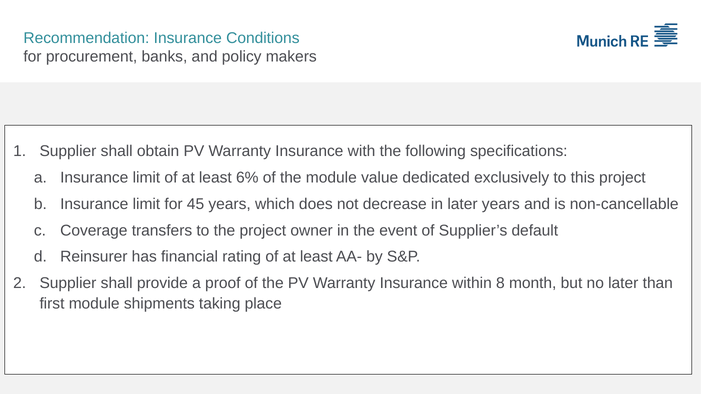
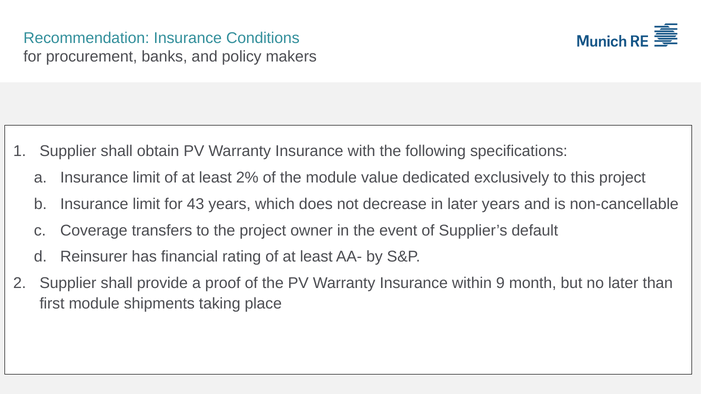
6%: 6% -> 2%
45: 45 -> 43
8: 8 -> 9
